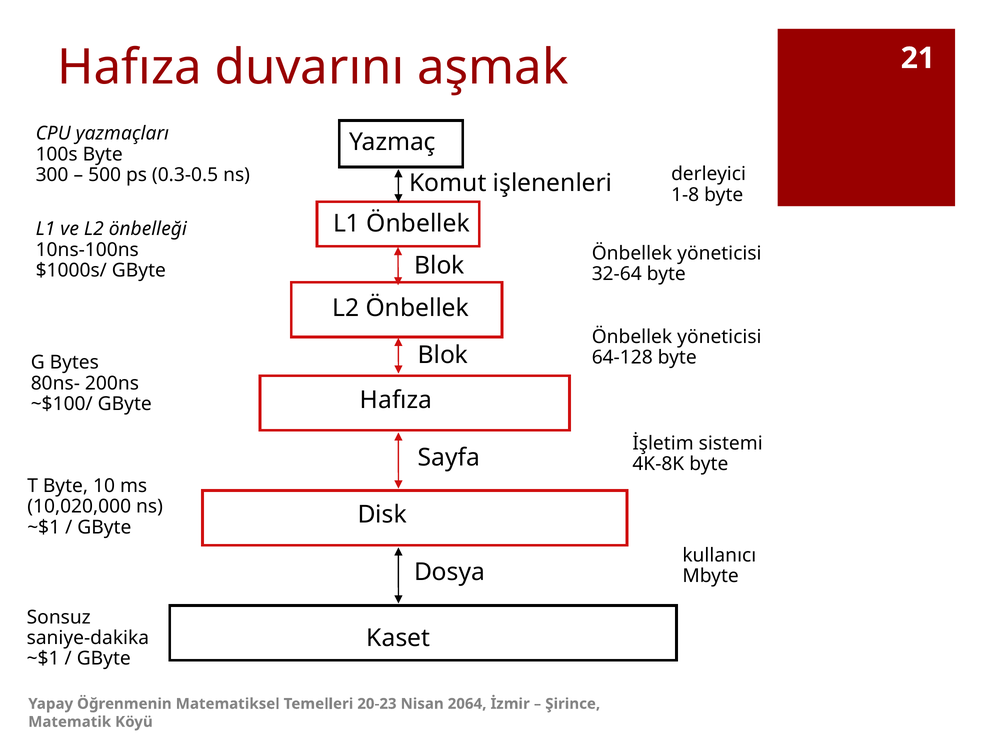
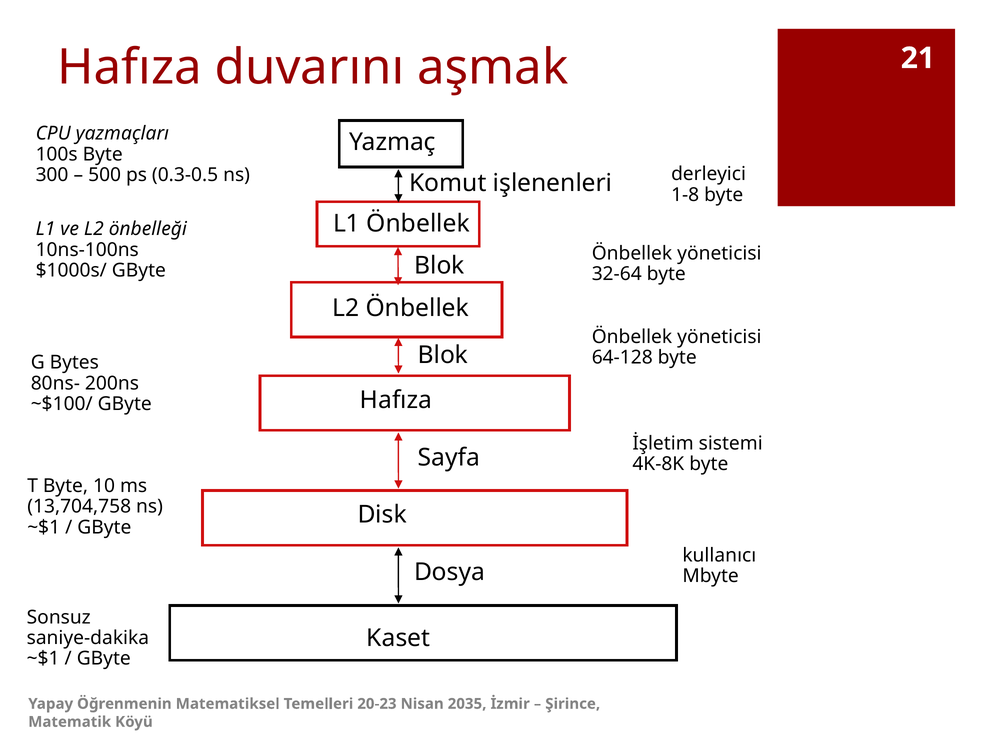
10,020,000: 10,020,000 -> 13,704,758
2064: 2064 -> 2035
